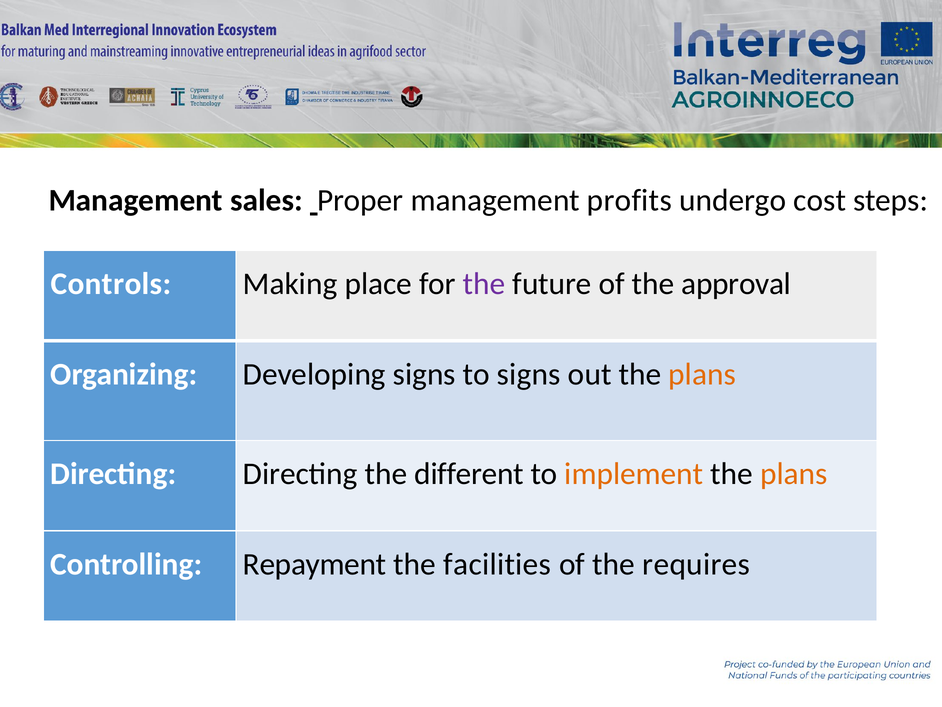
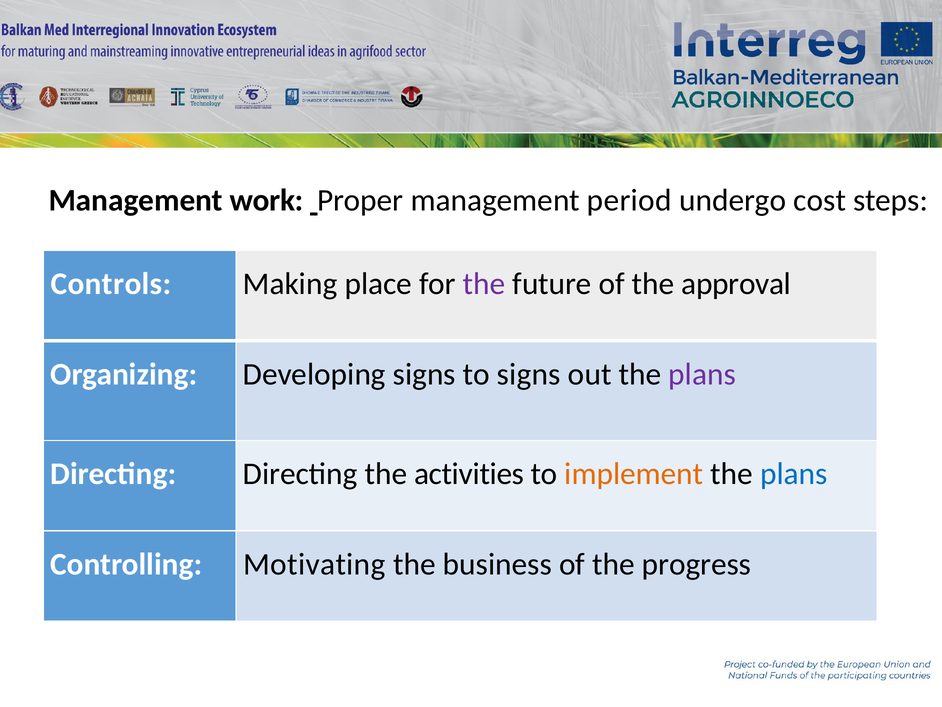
sales: sales -> work
profits: profits -> period
plans at (702, 374) colour: orange -> purple
different: different -> activities
plans at (794, 474) colour: orange -> blue
Repayment: Repayment -> Motivating
facilities: facilities -> business
requires: requires -> progress
